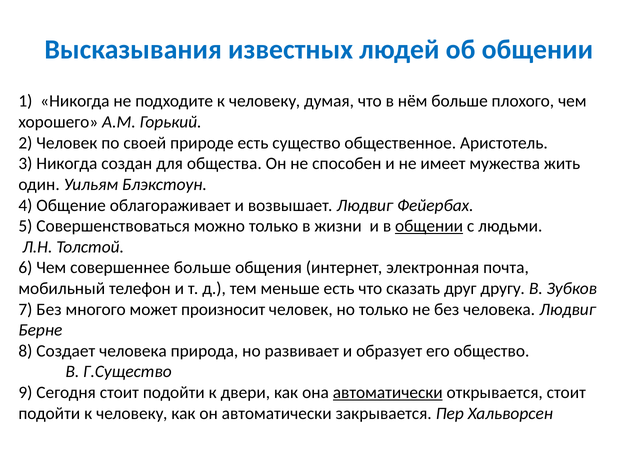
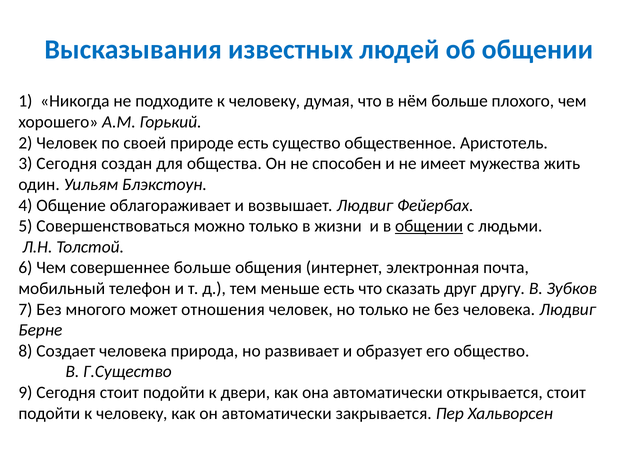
3 Никогда: Никогда -> Сегодня
произносит: произносит -> отношения
автоматически at (388, 393) underline: present -> none
